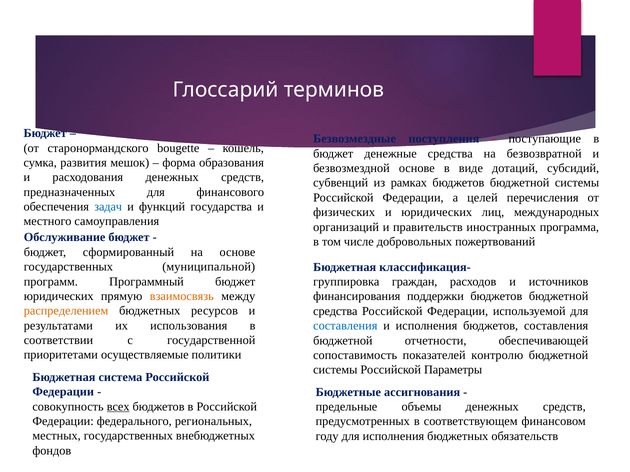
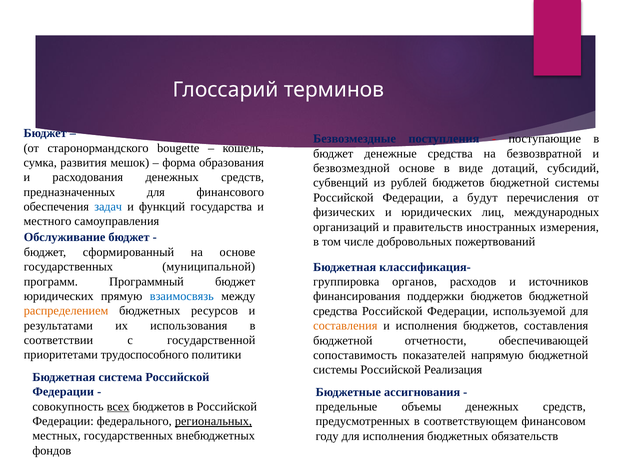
рамках: рамках -> рублей
целей: целей -> будут
программа: программа -> измерения
граждан: граждан -> органов
взаимосвязь colour: orange -> blue
составления at (345, 326) colour: blue -> orange
осуществляемые: осуществляемые -> трудоспособного
контролю: контролю -> напрямую
Параметры: Параметры -> Реализация
региональных underline: none -> present
